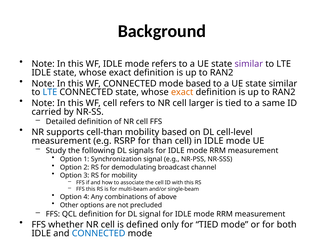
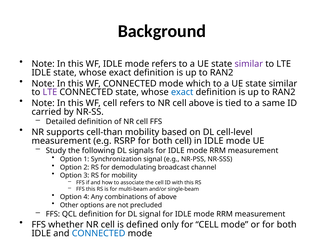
mode based: based -> which
LTE at (50, 92) colour: blue -> purple
exact at (182, 92) colour: orange -> blue
cell larger: larger -> above
RSRP for than: than -> both
for TIED: TIED -> CELL
